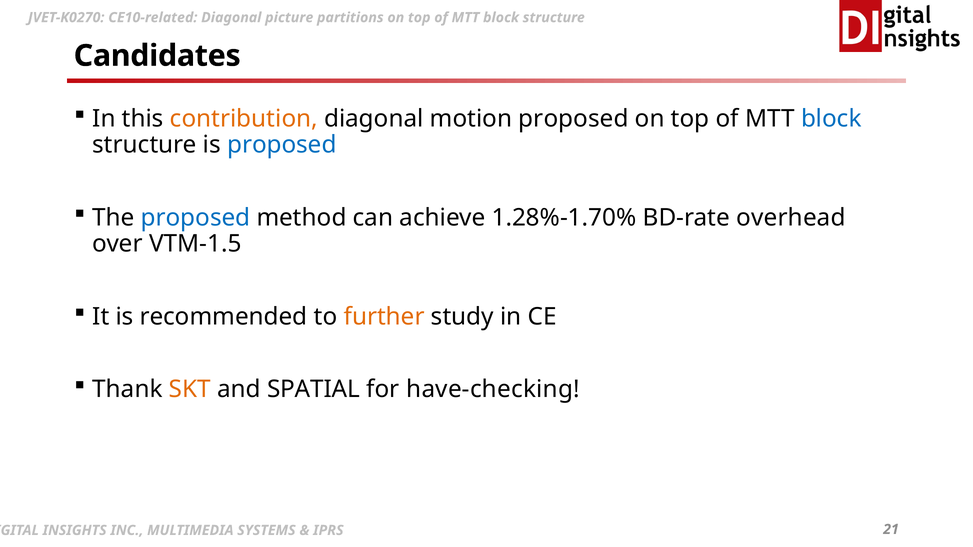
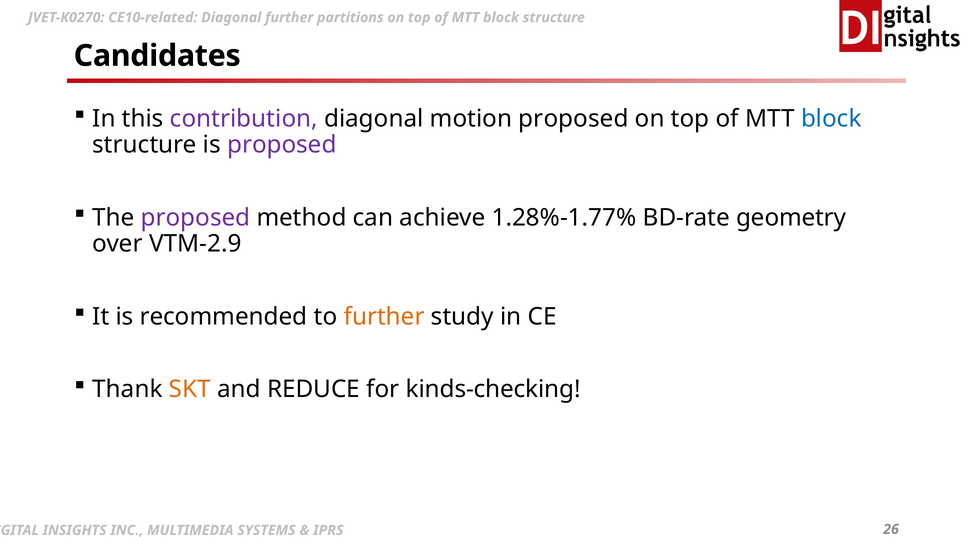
Diagonal picture: picture -> further
contribution colour: orange -> purple
proposed at (282, 145) colour: blue -> purple
proposed at (196, 218) colour: blue -> purple
1.28%-1.70%: 1.28%-1.70% -> 1.28%-1.77%
overhead: overhead -> geometry
VTM-1.5: VTM-1.5 -> VTM-2.9
SPATIAL: SPATIAL -> REDUCE
have-checking: have-checking -> kinds-checking
21: 21 -> 26
